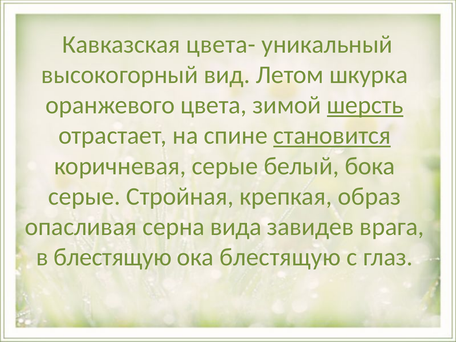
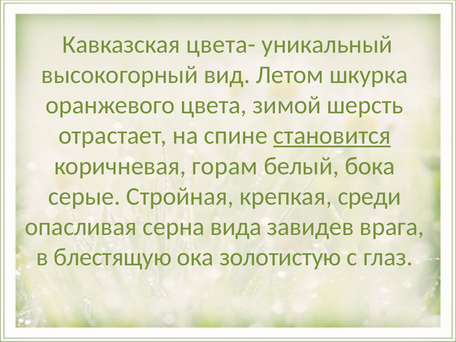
шерсть underline: present -> none
коричневая серые: серые -> горам
образ: образ -> среди
ока блестящую: блестящую -> золотистую
